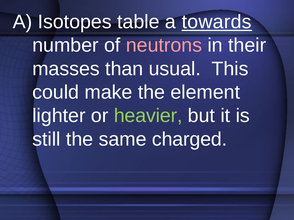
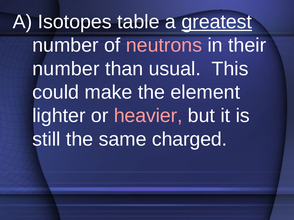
towards: towards -> greatest
masses at (66, 69): masses -> number
heavier colour: light green -> pink
